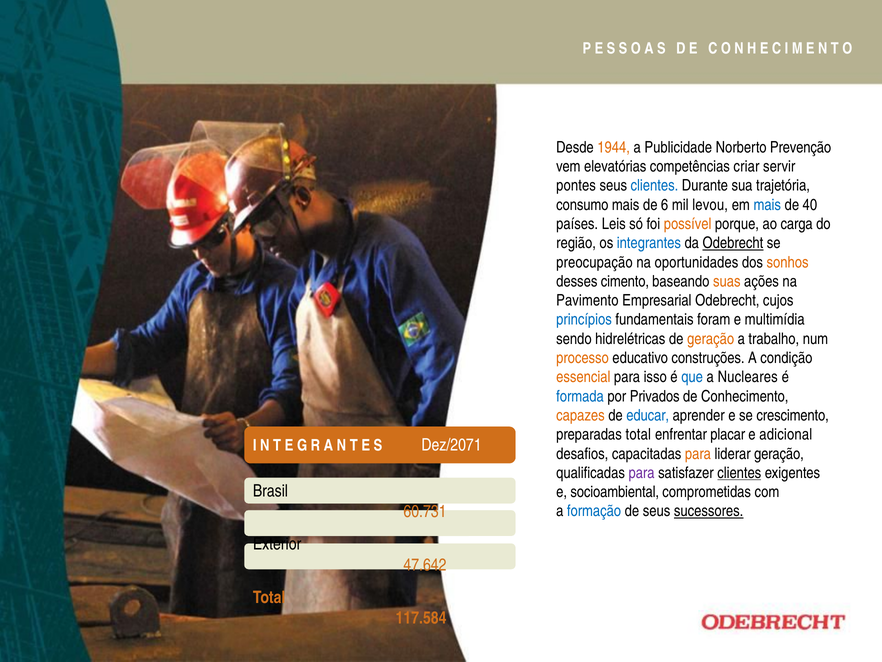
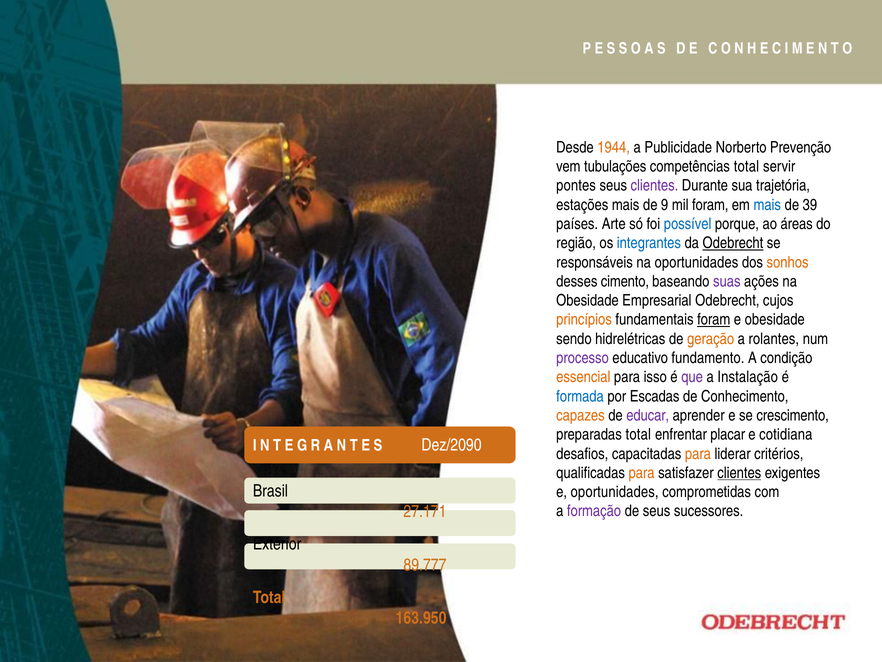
elevatórias: elevatórias -> tubulações
competências criar: criar -> total
clientes at (654, 186) colour: blue -> purple
consumo: consumo -> estações
6: 6 -> 9
mil levou: levou -> foram
40: 40 -> 39
Leis: Leis -> Arte
possível colour: orange -> blue
carga: carga -> áreas
preocupação: preocupação -> responsáveis
suas colour: orange -> purple
Pavimento at (587, 300): Pavimento -> Obesidade
princípios colour: blue -> orange
foram at (714, 319) underline: none -> present
e multimídia: multimídia -> obesidade
trabalho: trabalho -> rolantes
processo colour: orange -> purple
construções: construções -> fundamento
que colour: blue -> purple
Nucleares: Nucleares -> Instalação
Privados: Privados -> Escadas
educar colour: blue -> purple
adicional: adicional -> cotidiana
Dez/2071: Dez/2071 -> Dez/2090
liderar geração: geração -> critérios
para at (642, 473) colour: purple -> orange
e socioambiental: socioambiental -> oportunidades
60.731: 60.731 -> 27.171
formação colour: blue -> purple
sucessores underline: present -> none
47.642: 47.642 -> 89.777
117.584: 117.584 -> 163.950
